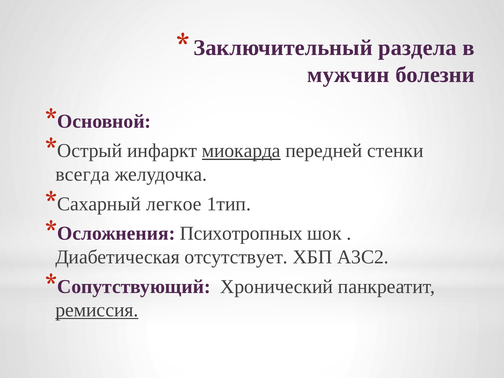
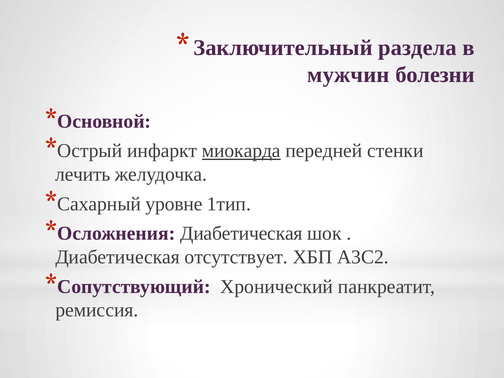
всегда: всегда -> лечить
легкое: легкое -> уровне
Психотропных at (241, 234): Психотропных -> Диабетическая
ремиссия underline: present -> none
